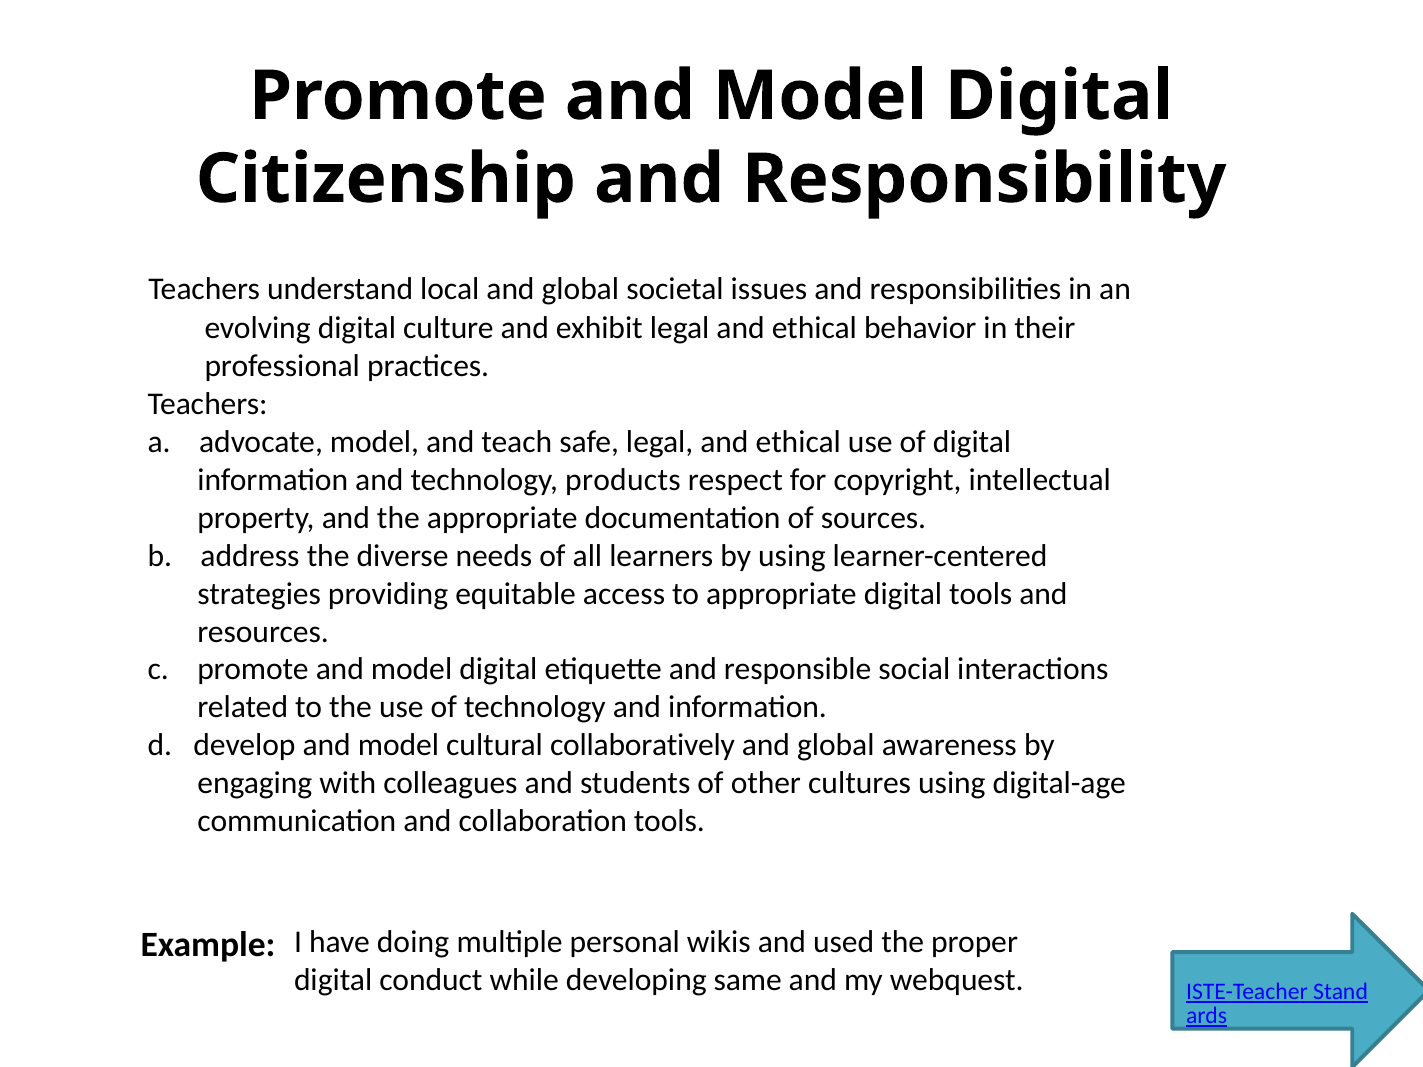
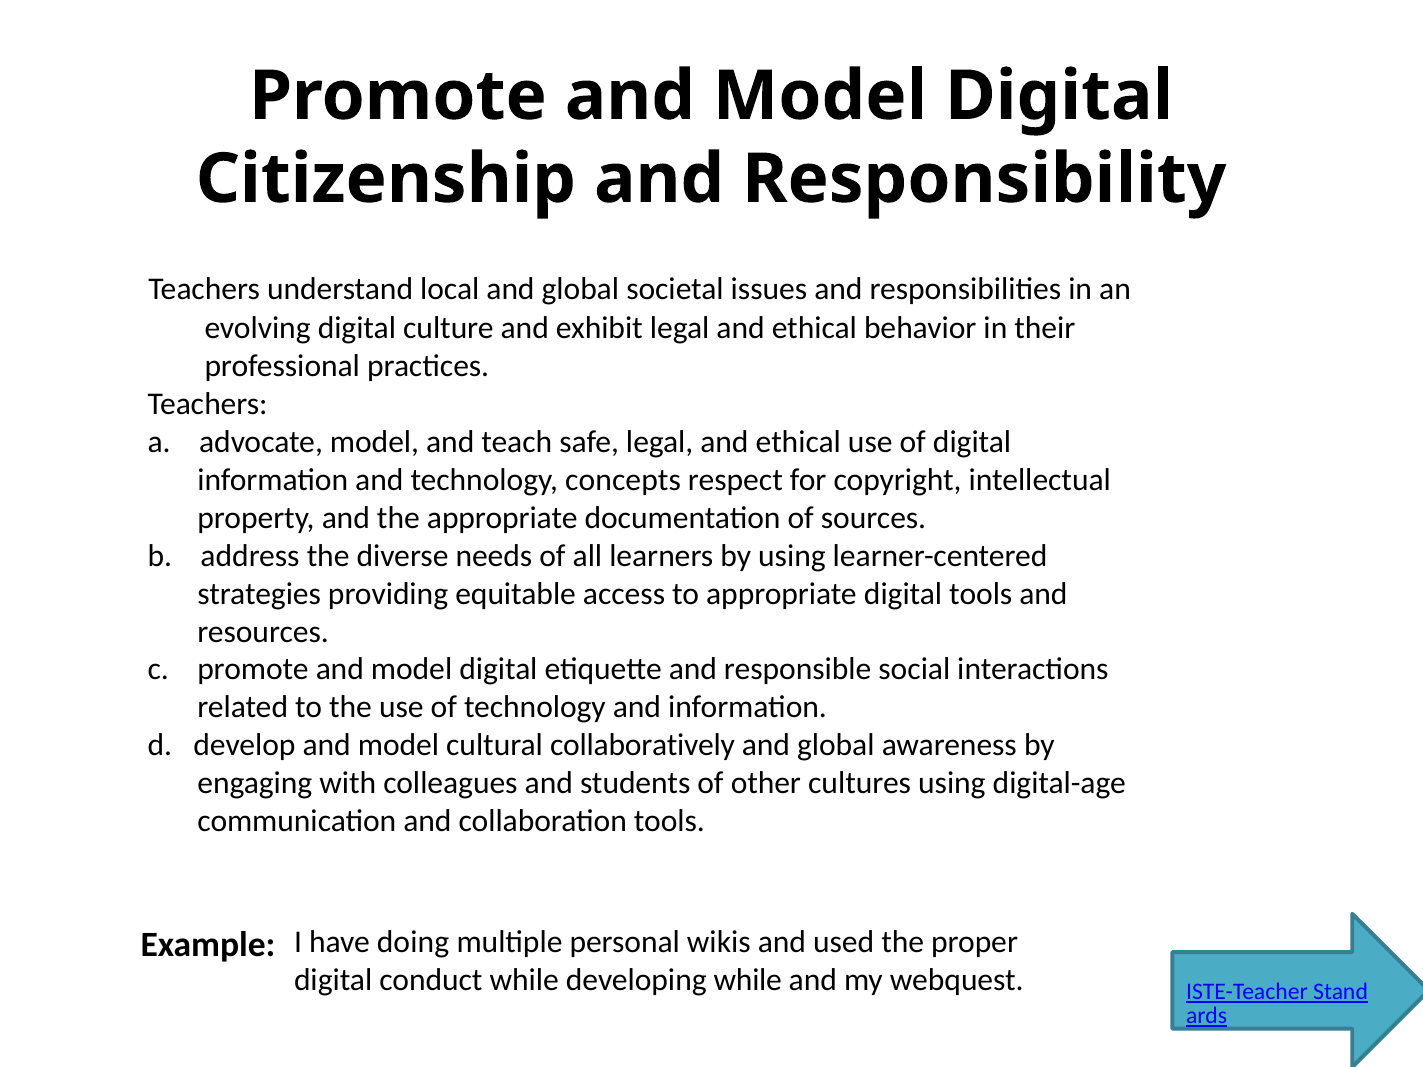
products: products -> concepts
developing same: same -> while
